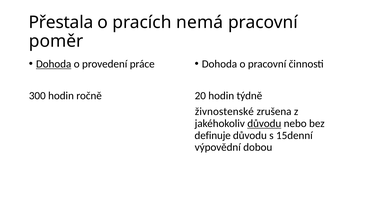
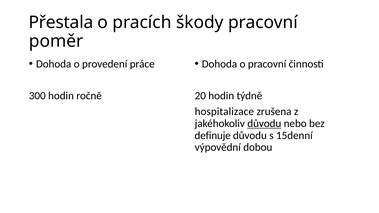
nemá: nemá -> škody
Dohoda at (54, 64) underline: present -> none
živnostenské: živnostenské -> hospitalizace
